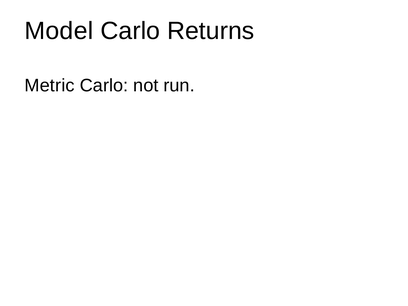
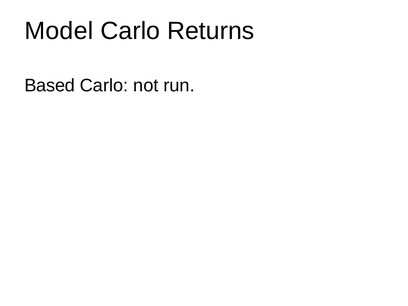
Metric: Metric -> Based
